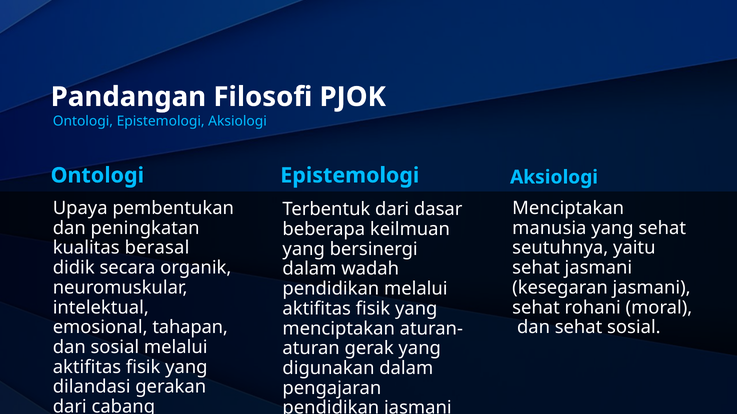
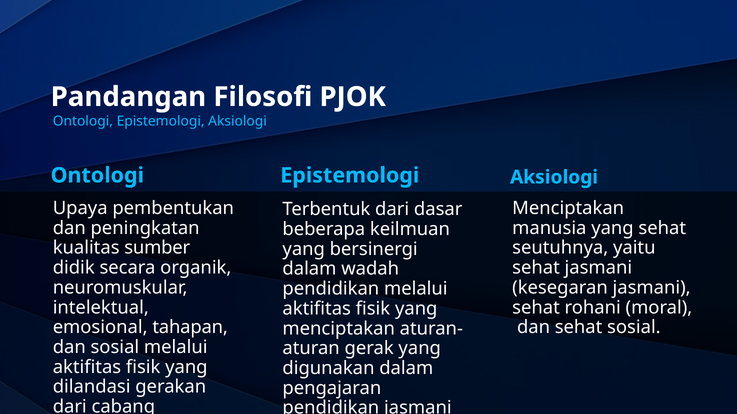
berasal: berasal -> sumber
